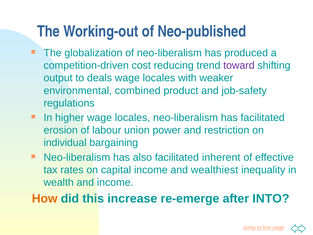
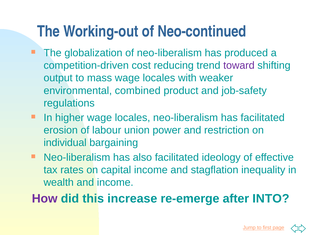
Neo-published: Neo-published -> Neo-continued
deals: deals -> mass
inherent: inherent -> ideology
wealthiest: wealthiest -> stagflation
How colour: orange -> purple
